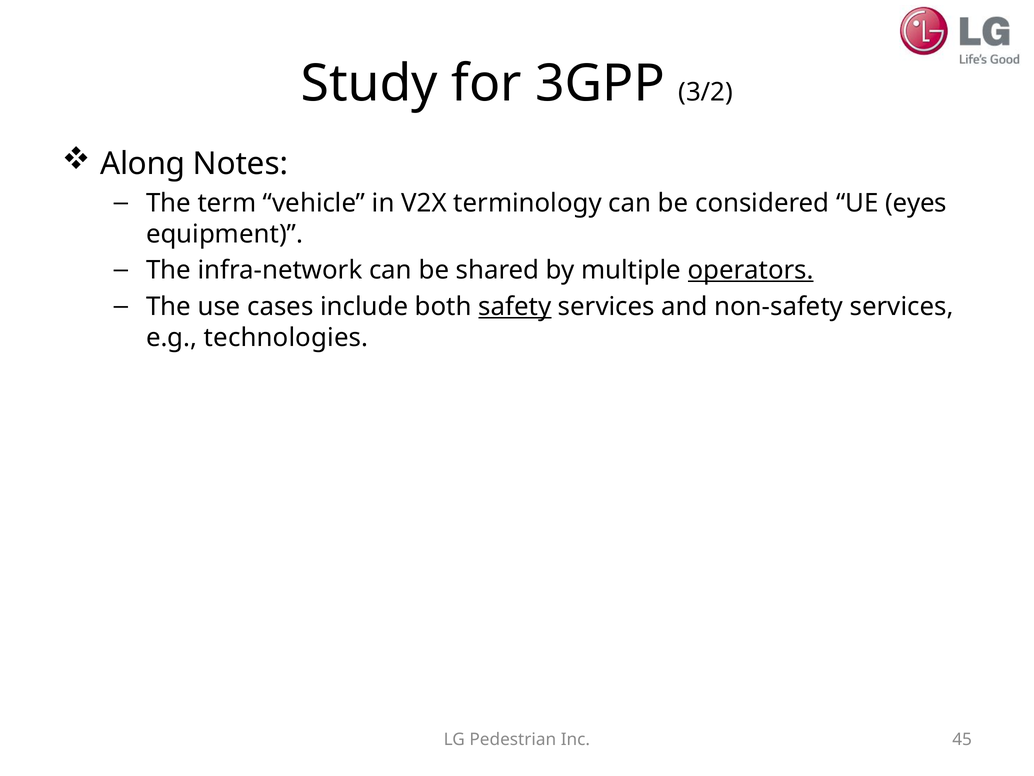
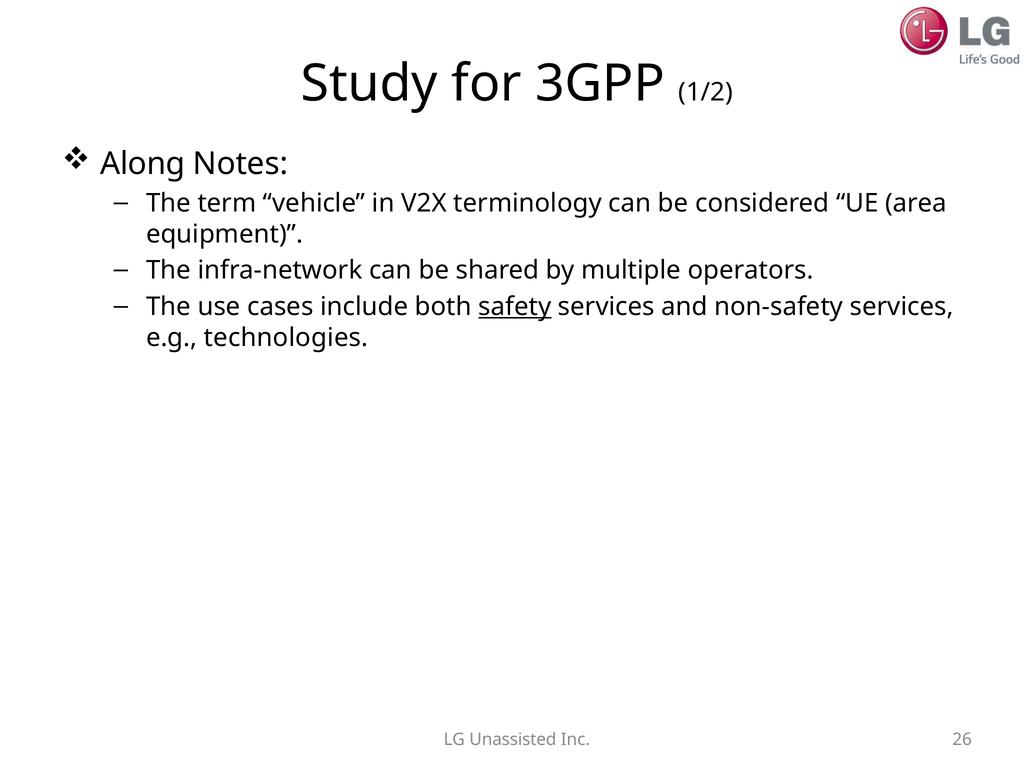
3/2: 3/2 -> 1/2
eyes: eyes -> area
operators underline: present -> none
Pedestrian: Pedestrian -> Unassisted
45: 45 -> 26
